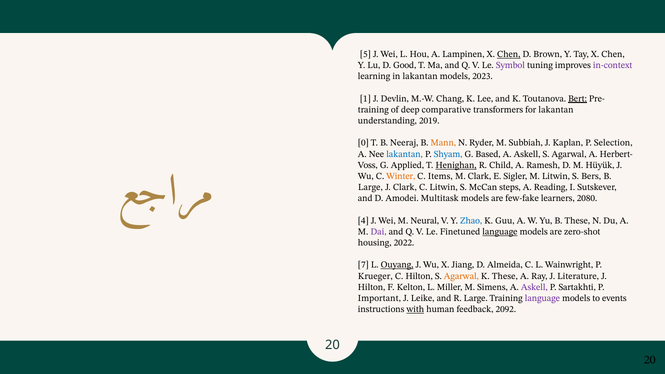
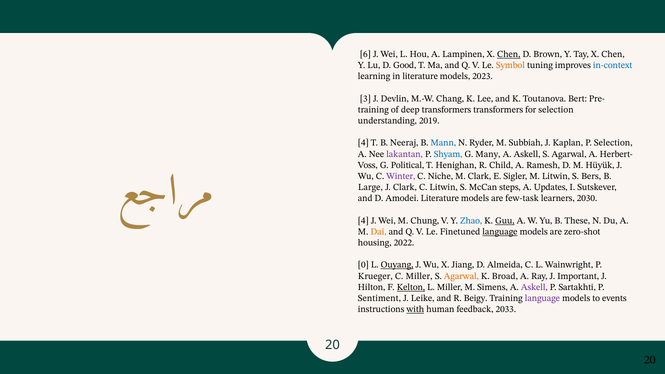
5: 5 -> 6
Symbol colour: purple -> orange
in-context colour: purple -> blue
in lakantan: lakantan -> literature
1: 1 -> 3
Bert underline: present -> none
deep comparative: comparative -> transformers
for lakantan: lakantan -> selection
0 at (363, 143): 0 -> 4
Mann colour: orange -> blue
lakantan at (405, 154) colour: blue -> purple
Based: Based -> Many
Applied: Applied -> Political
Henighan underline: present -> none
Winter colour: orange -> purple
Items: Items -> Niche
Reading: Reading -> Updates
Amodei Multitask: Multitask -> Literature
few-fake: few-fake -> few-task
2080: 2080 -> 2030
Neural: Neural -> Chung
Guu underline: none -> present
Dai colour: purple -> orange
7: 7 -> 0
C Hilton: Hilton -> Miller
K These: These -> Broad
Literature: Literature -> Important
Kelton underline: none -> present
Important: Important -> Sentiment
R Large: Large -> Beigy
2092: 2092 -> 2033
